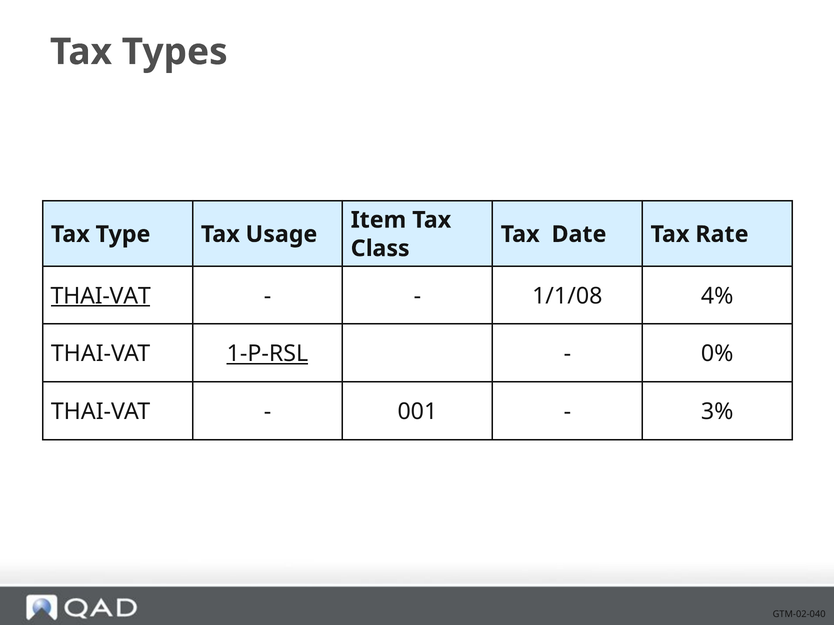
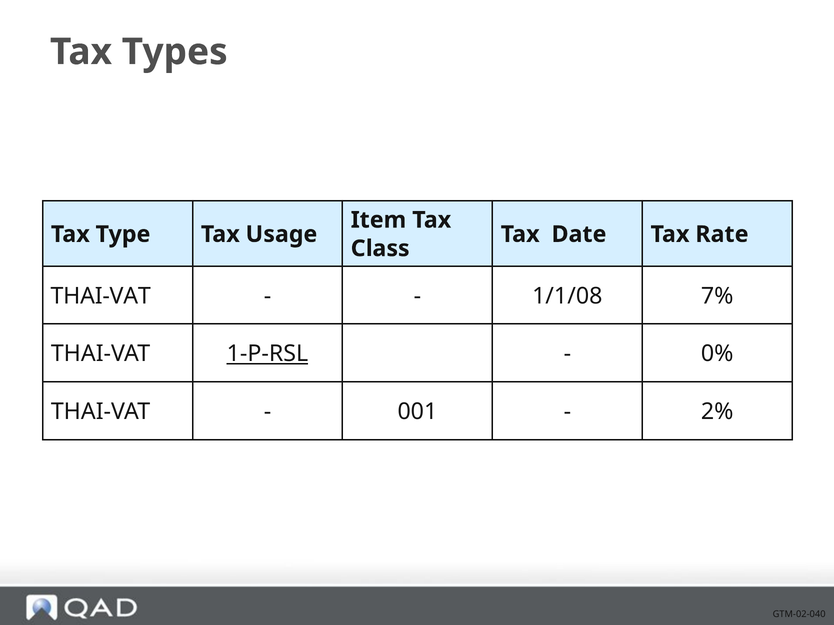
THAI-VAT at (101, 296) underline: present -> none
4%: 4% -> 7%
3%: 3% -> 2%
